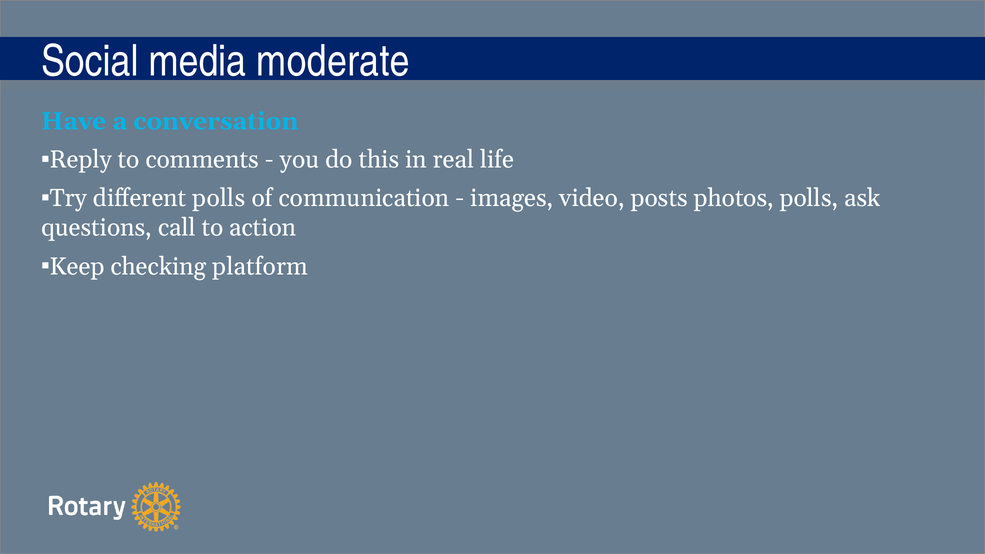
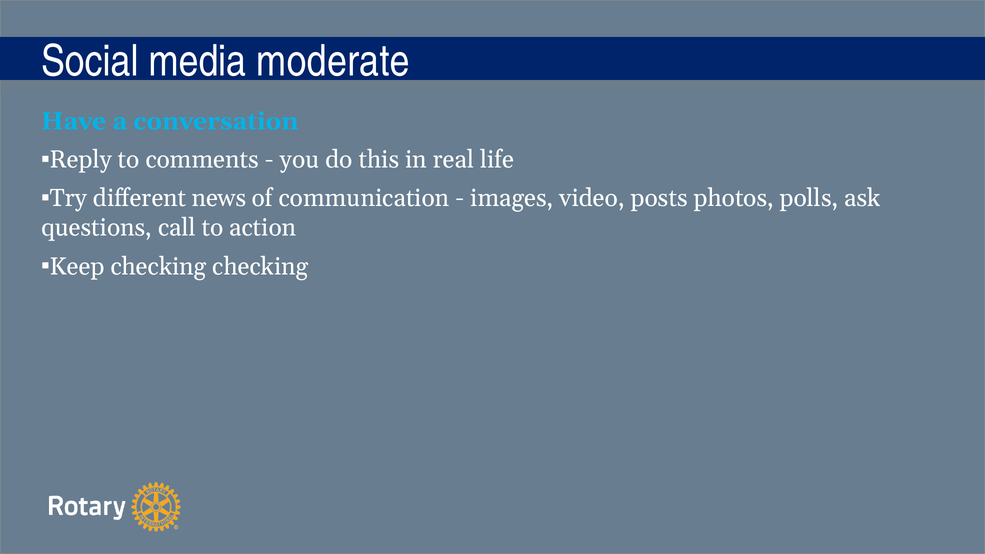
different polls: polls -> news
checking platform: platform -> checking
